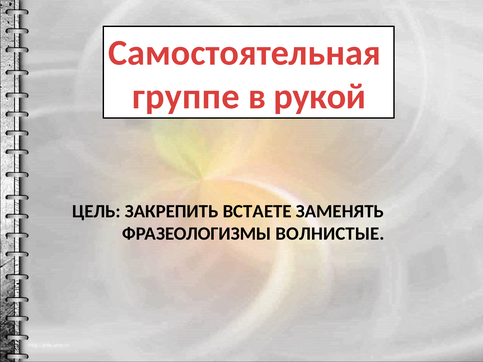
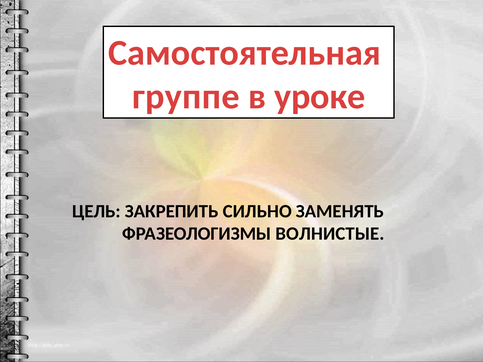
рукой: рукой -> уроке
ВСТАЕТЕ: ВСТАЕТЕ -> СИЛЬНО
